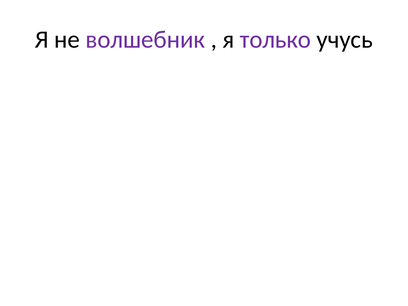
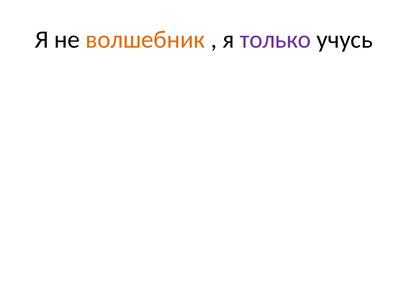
волшебник colour: purple -> orange
